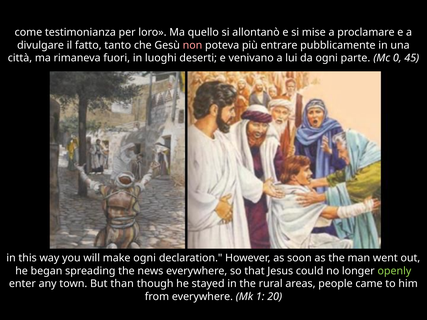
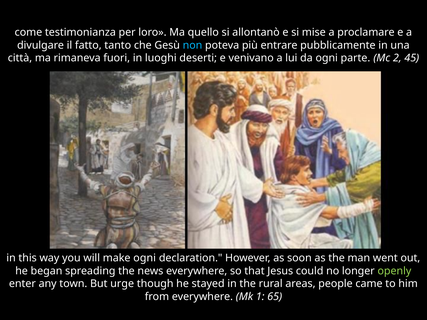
non colour: pink -> light blue
0: 0 -> 2
than: than -> urge
20: 20 -> 65
